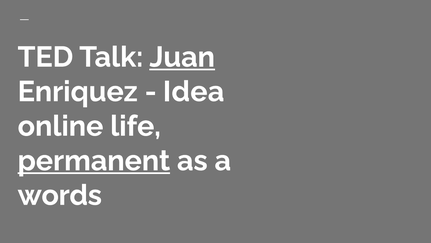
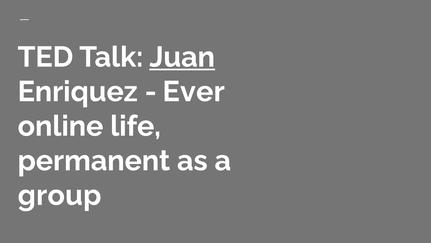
Idea: Idea -> Ever
permanent underline: present -> none
words: words -> group
